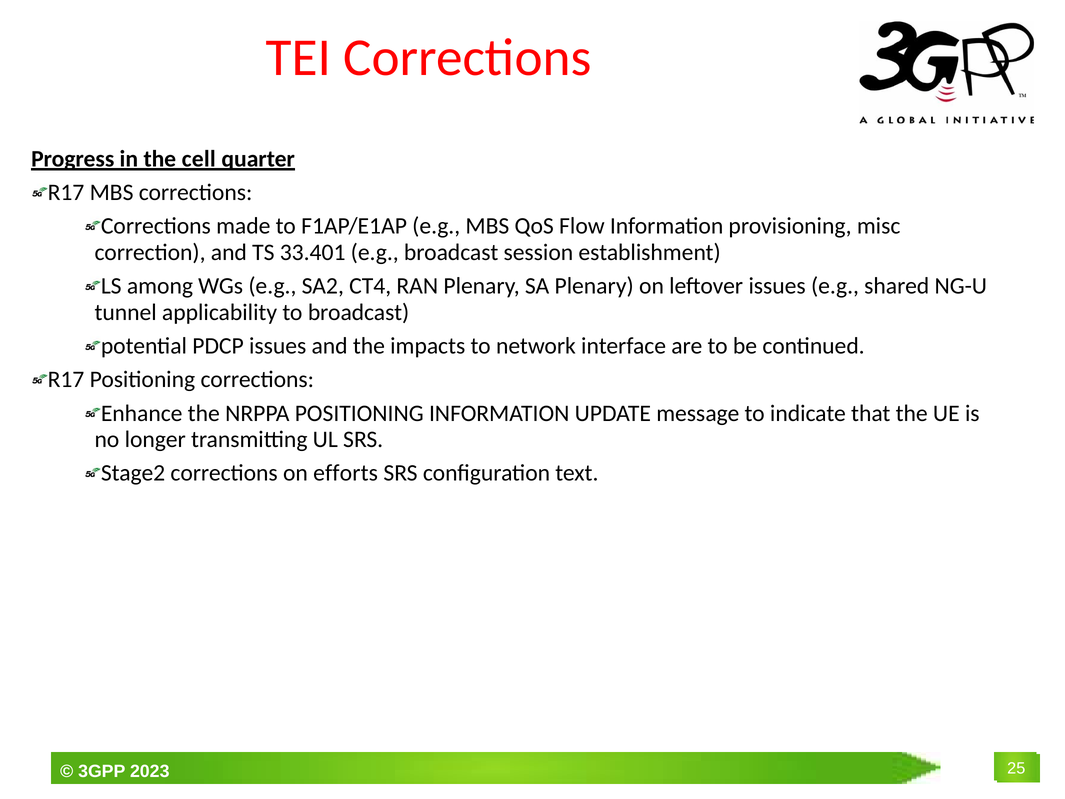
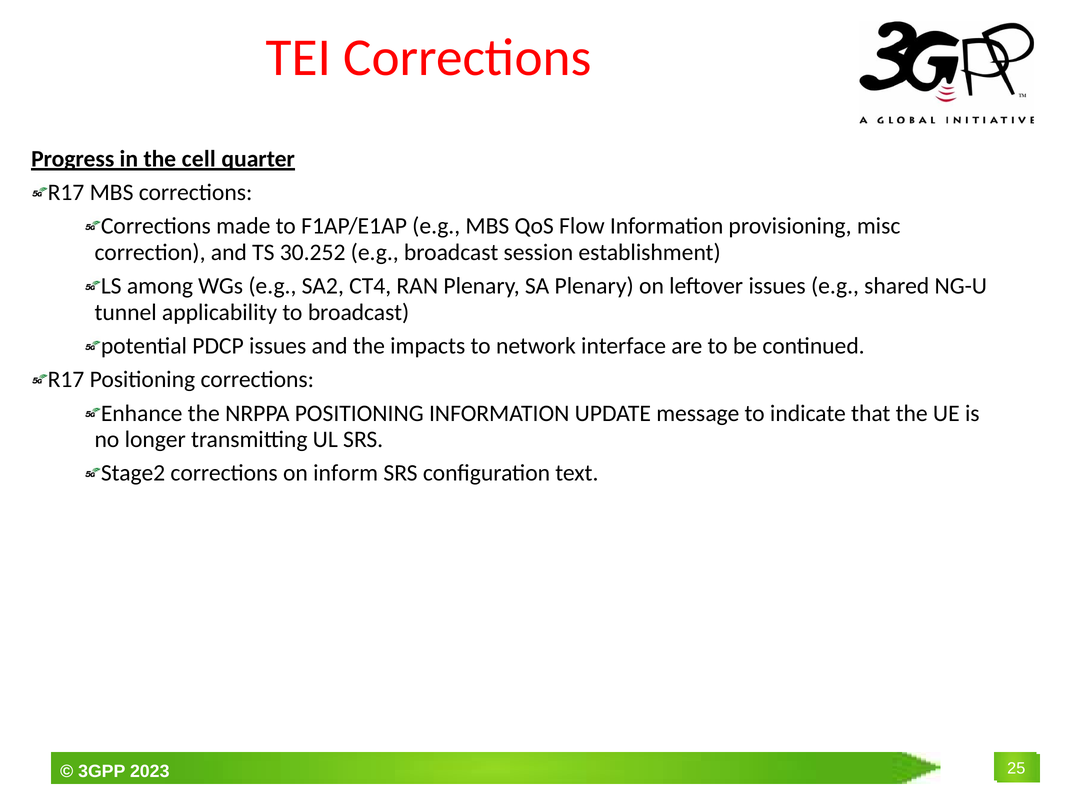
33.401: 33.401 -> 30.252
efforts: efforts -> inform
